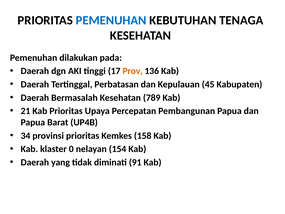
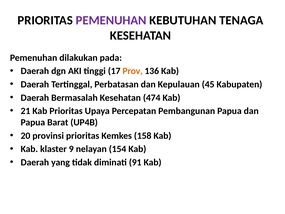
PEMENUHAN at (111, 20) colour: blue -> purple
789: 789 -> 474
34: 34 -> 20
0: 0 -> 9
